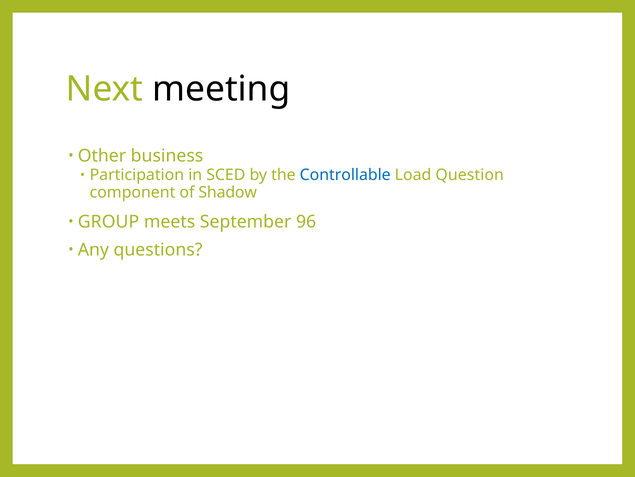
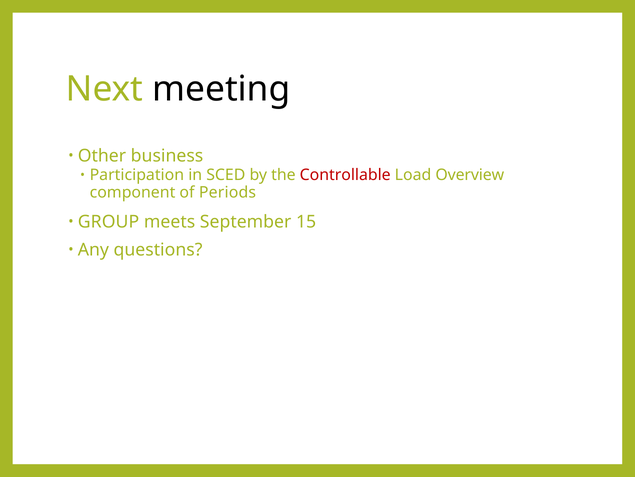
Controllable colour: blue -> red
Question: Question -> Overview
Shadow: Shadow -> Periods
96: 96 -> 15
